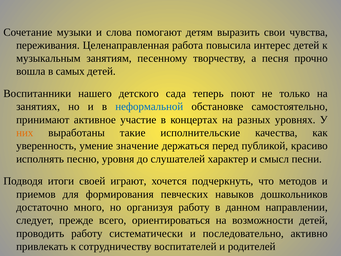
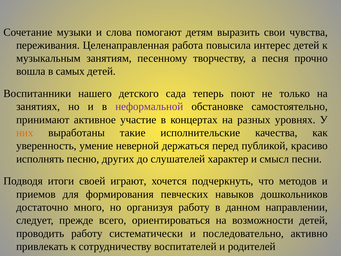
неформальной colour: blue -> purple
значение: значение -> неверной
уровня: уровня -> других
